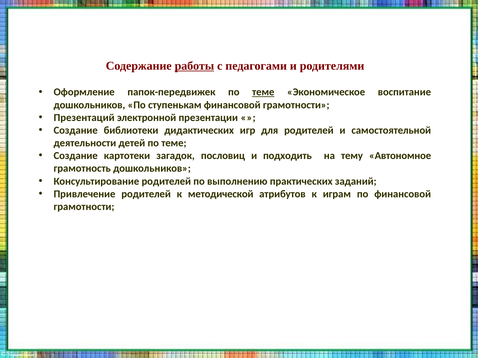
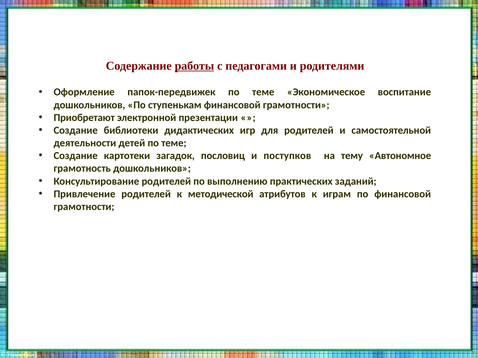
теме at (263, 92) underline: present -> none
Презентаций: Презентаций -> Приобретают
подходить: подходить -> поступков
